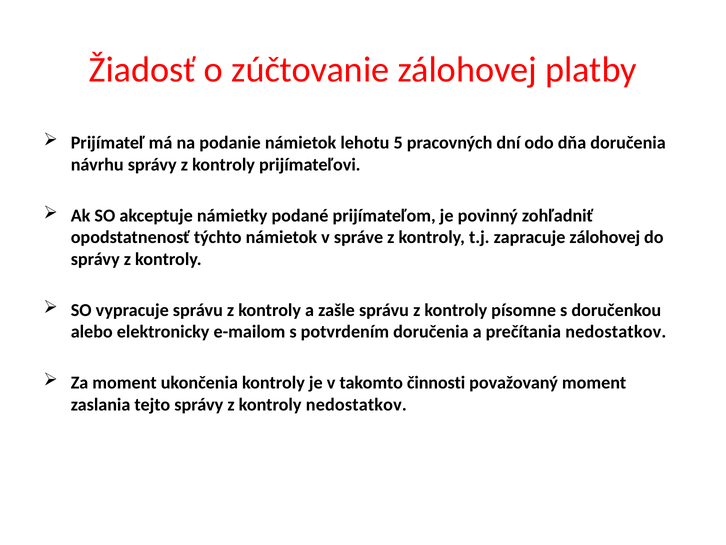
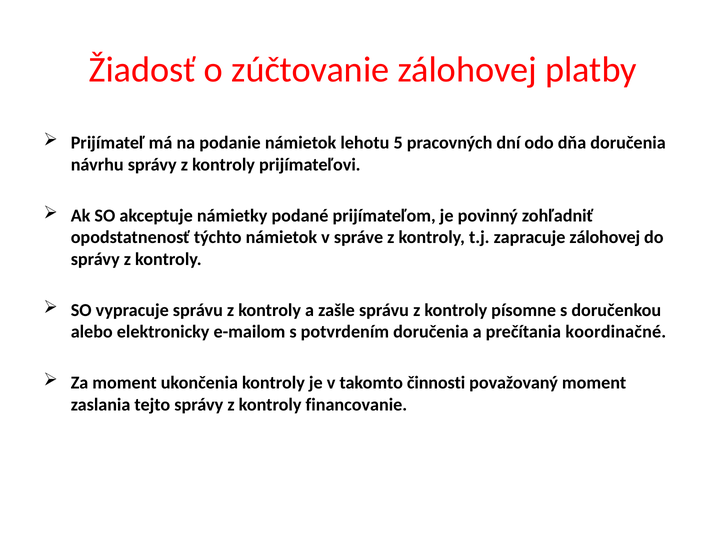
prečítania nedostatkov: nedostatkov -> koordinačné
kontroly nedostatkov: nedostatkov -> financovanie
